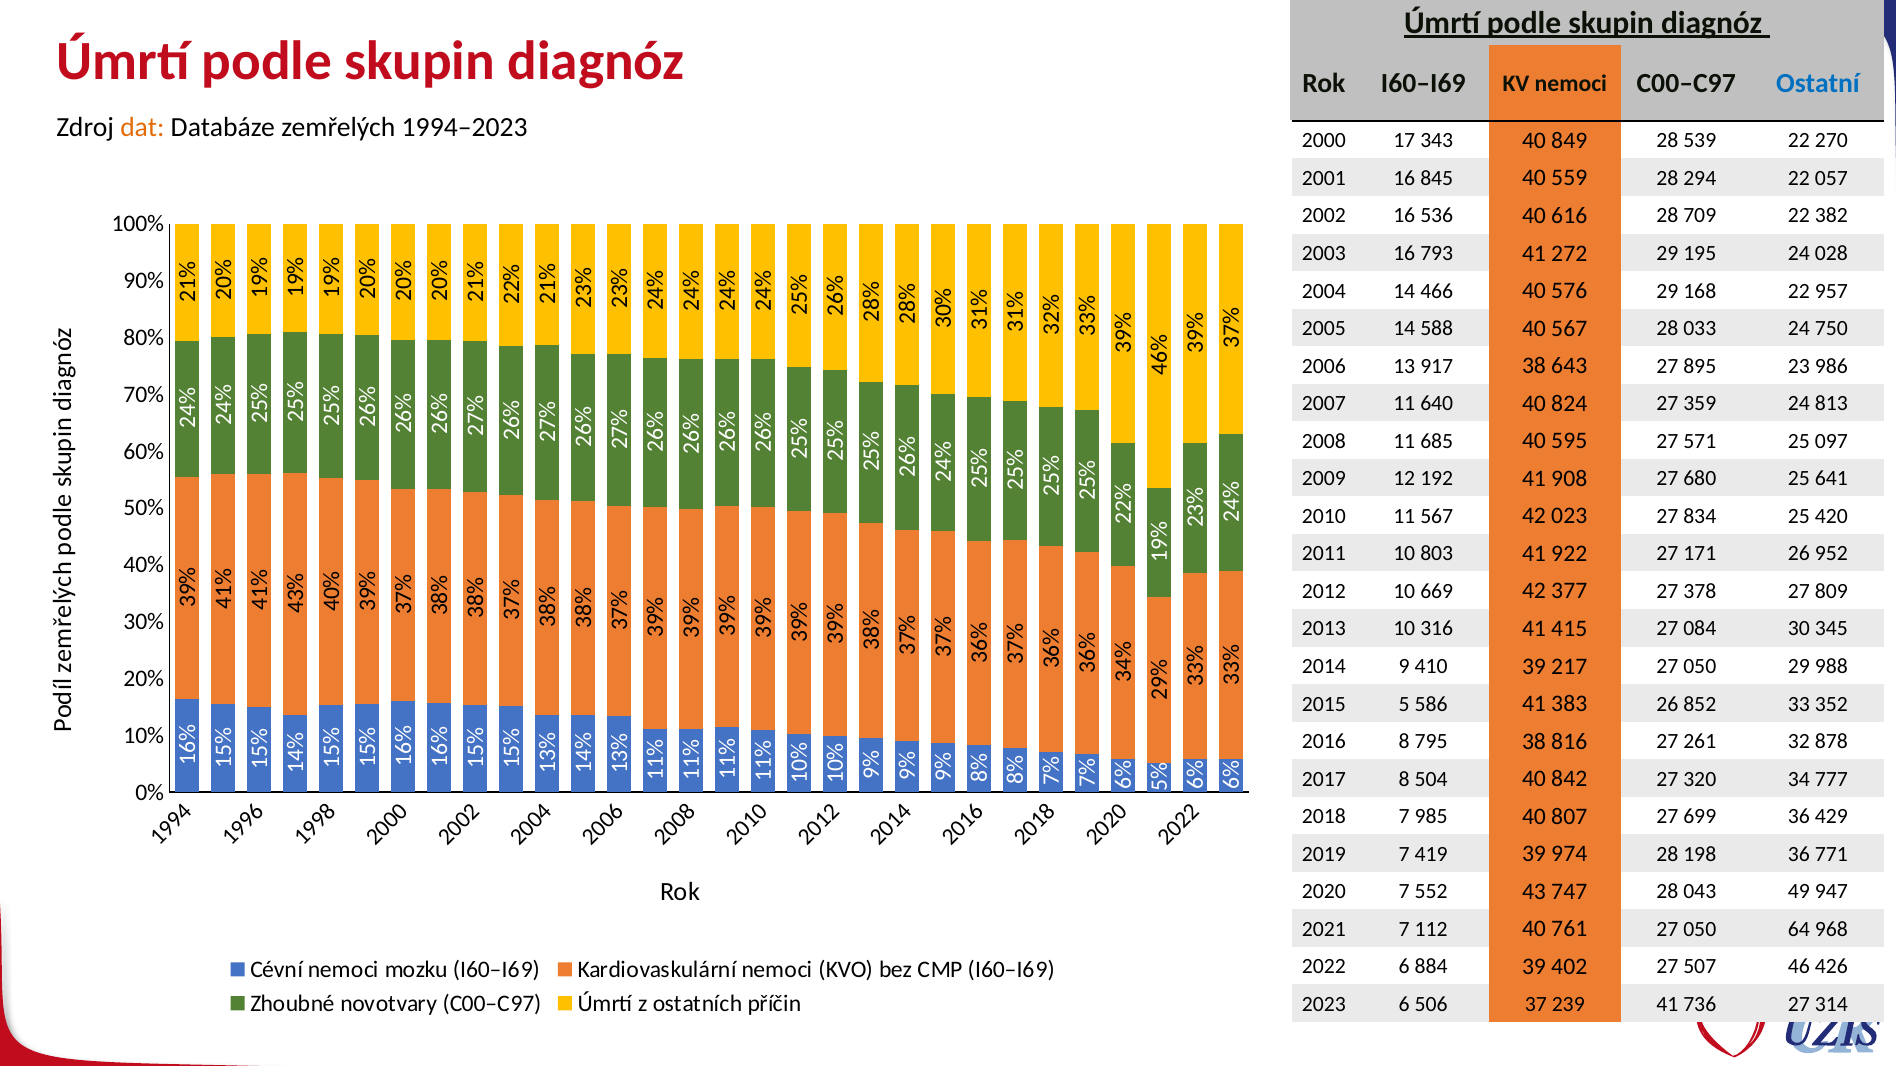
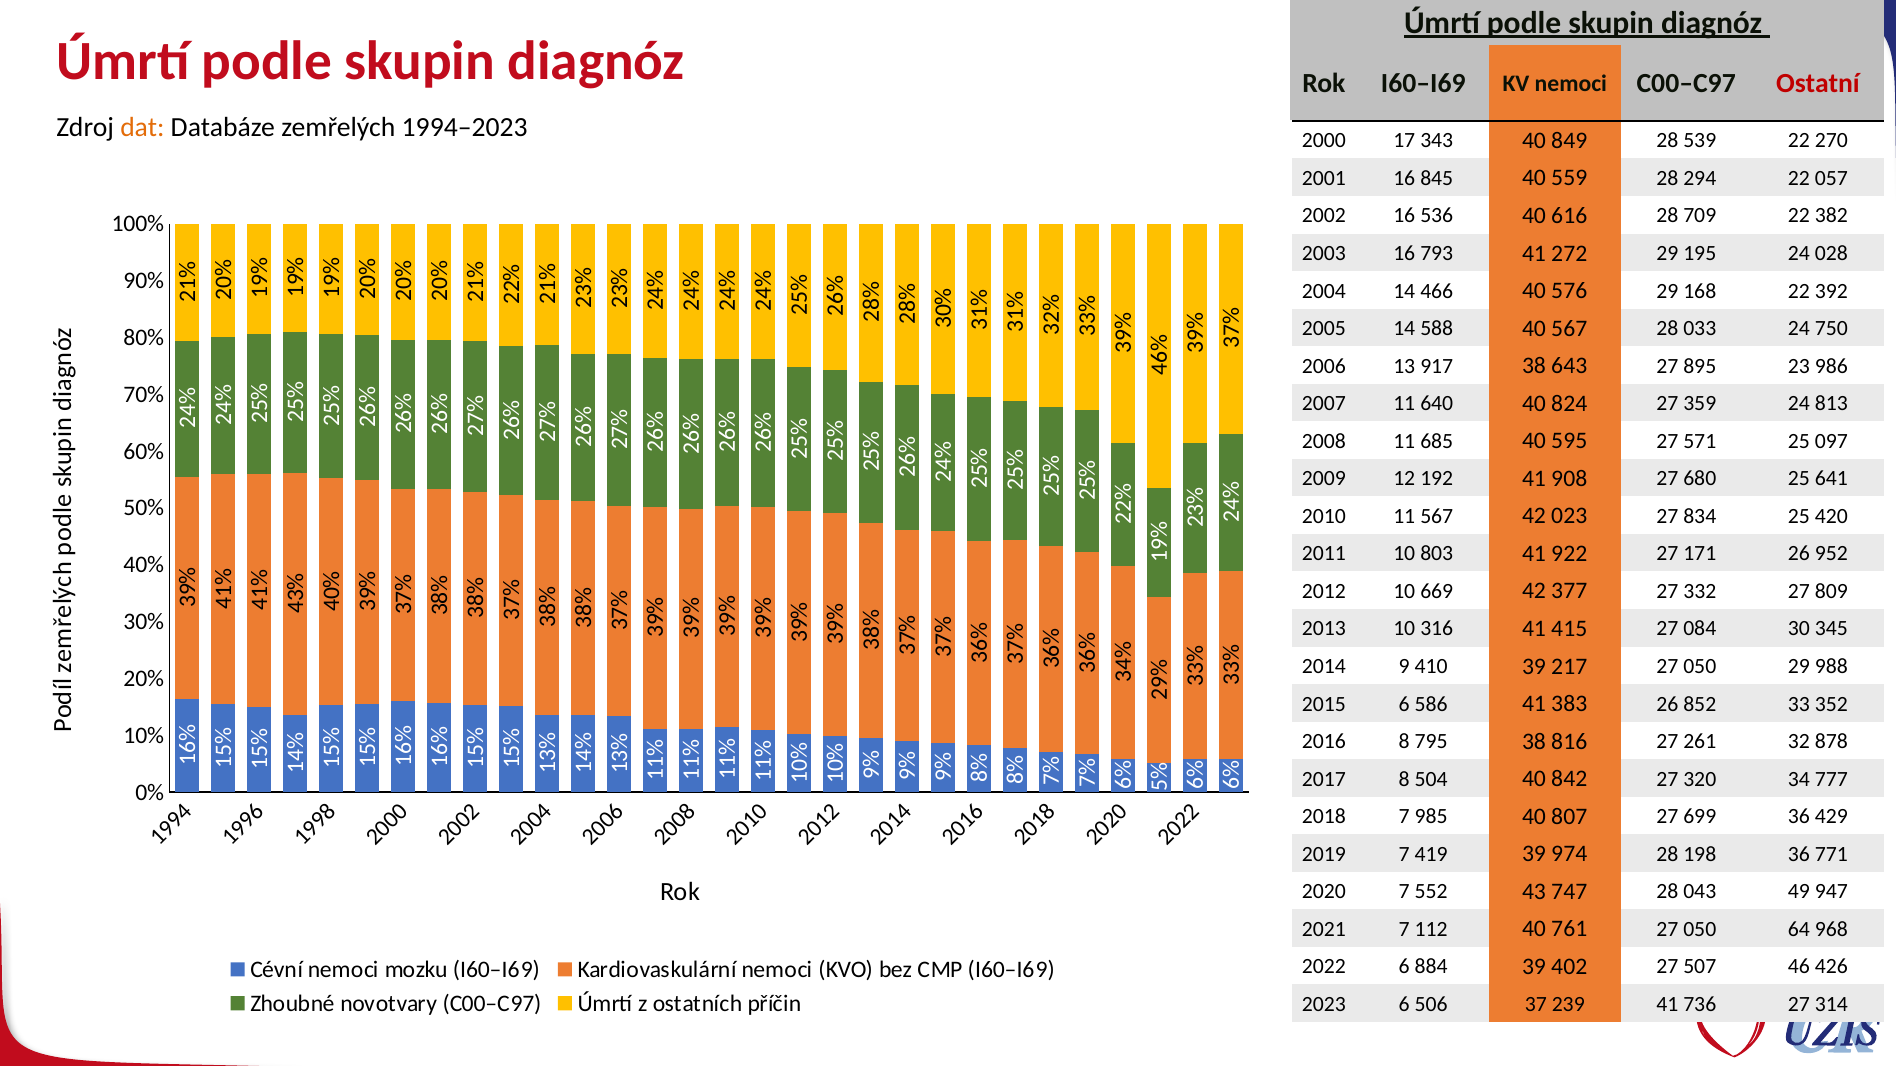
Ostatní colour: blue -> red
957: 957 -> 392
378: 378 -> 332
2015 5: 5 -> 6
